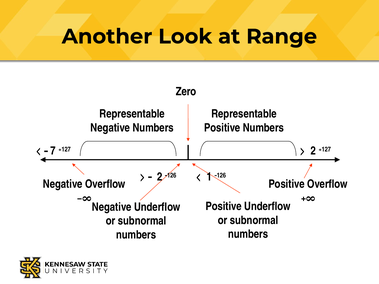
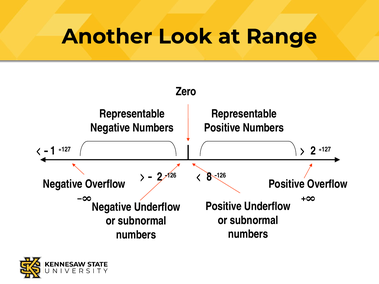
7: 7 -> 1
1: 1 -> 8
